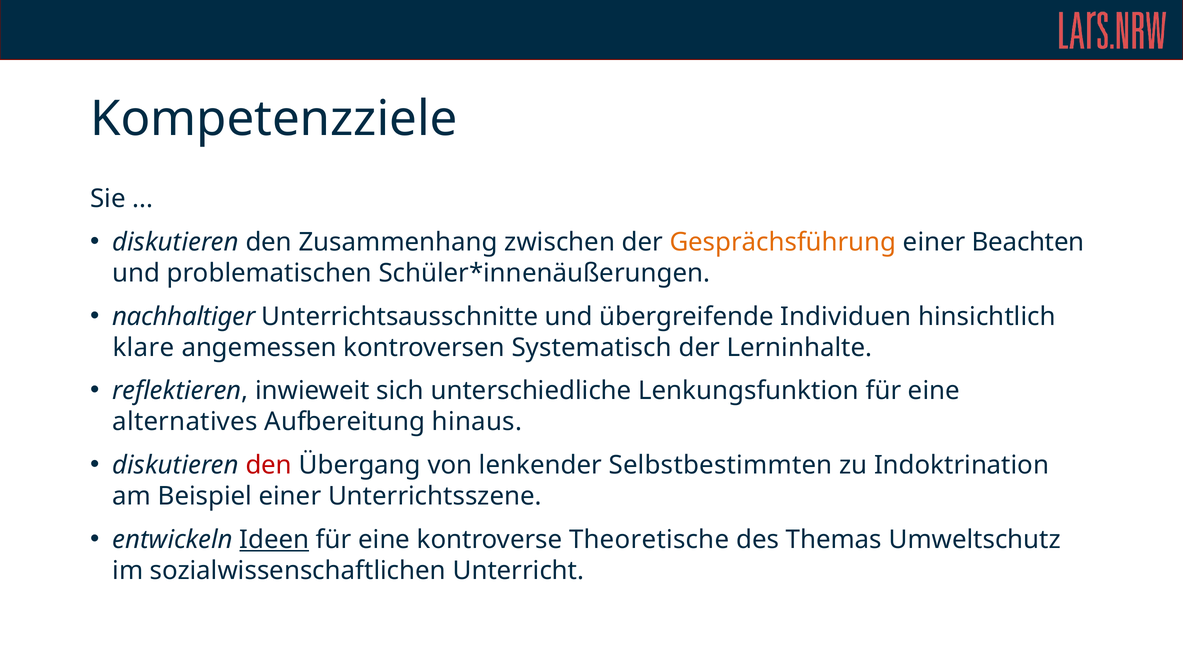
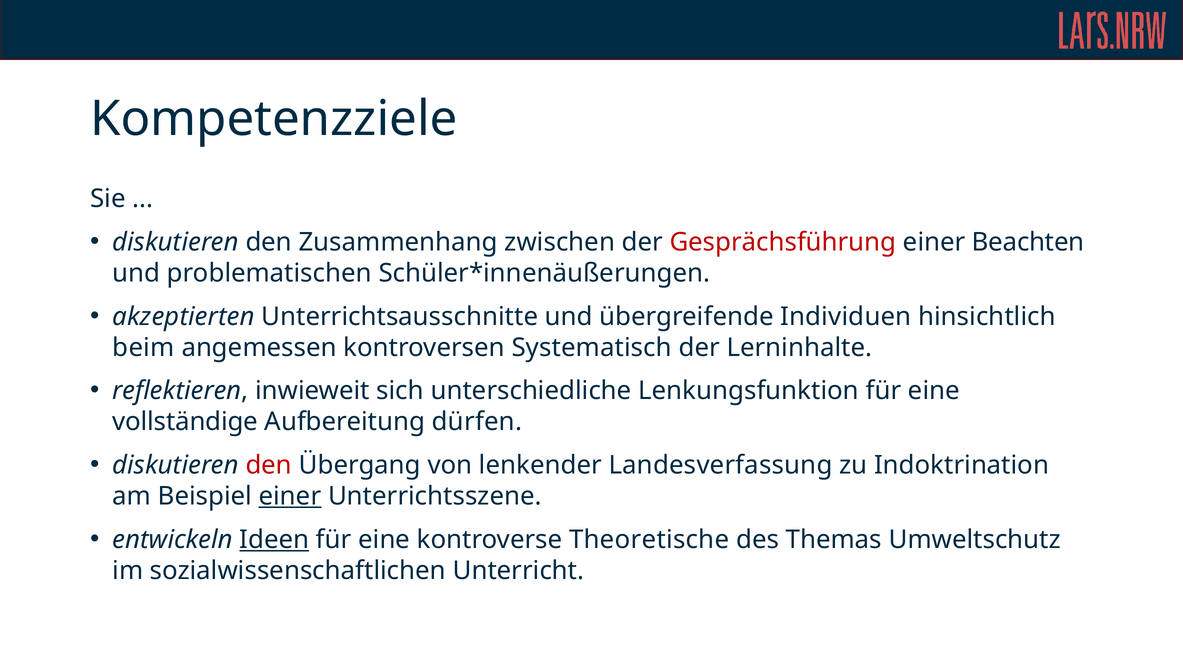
Gesprächsführung colour: orange -> red
nachhaltiger: nachhaltiger -> akzeptierten
klare: klare -> beim
alternatives: alternatives -> vollständige
hinaus: hinaus -> dürfen
Selbstbestimmten: Selbstbestimmten -> Landesverfassung
einer at (290, 497) underline: none -> present
